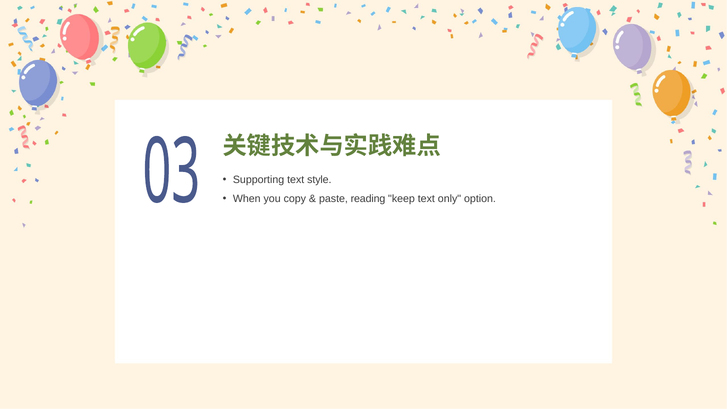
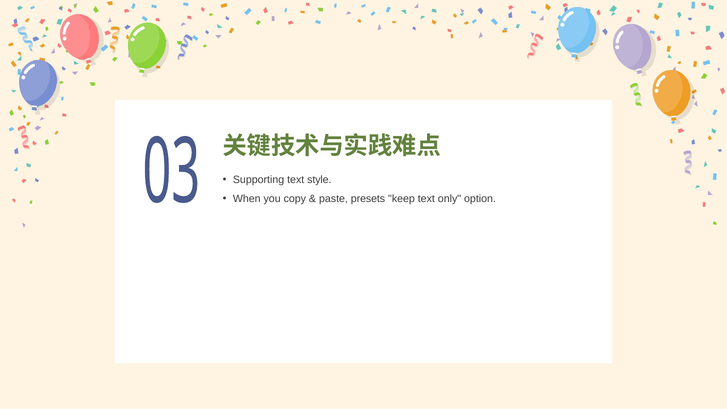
reading: reading -> presets
